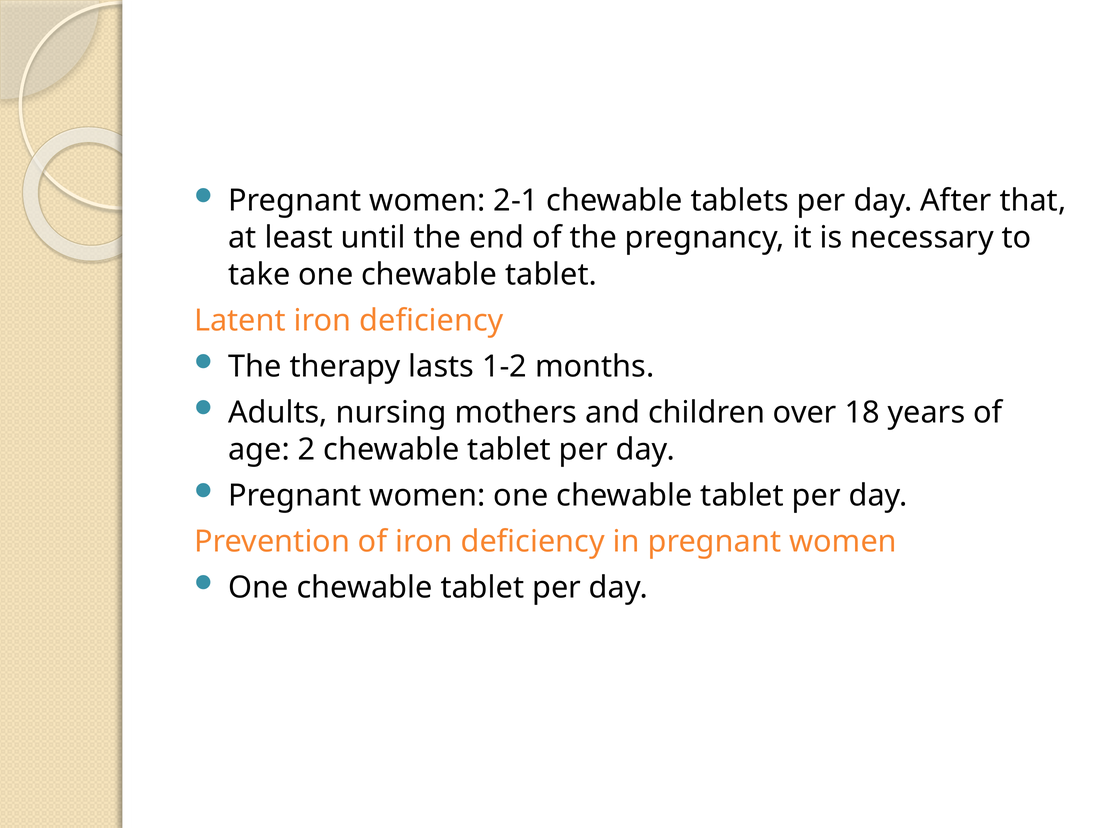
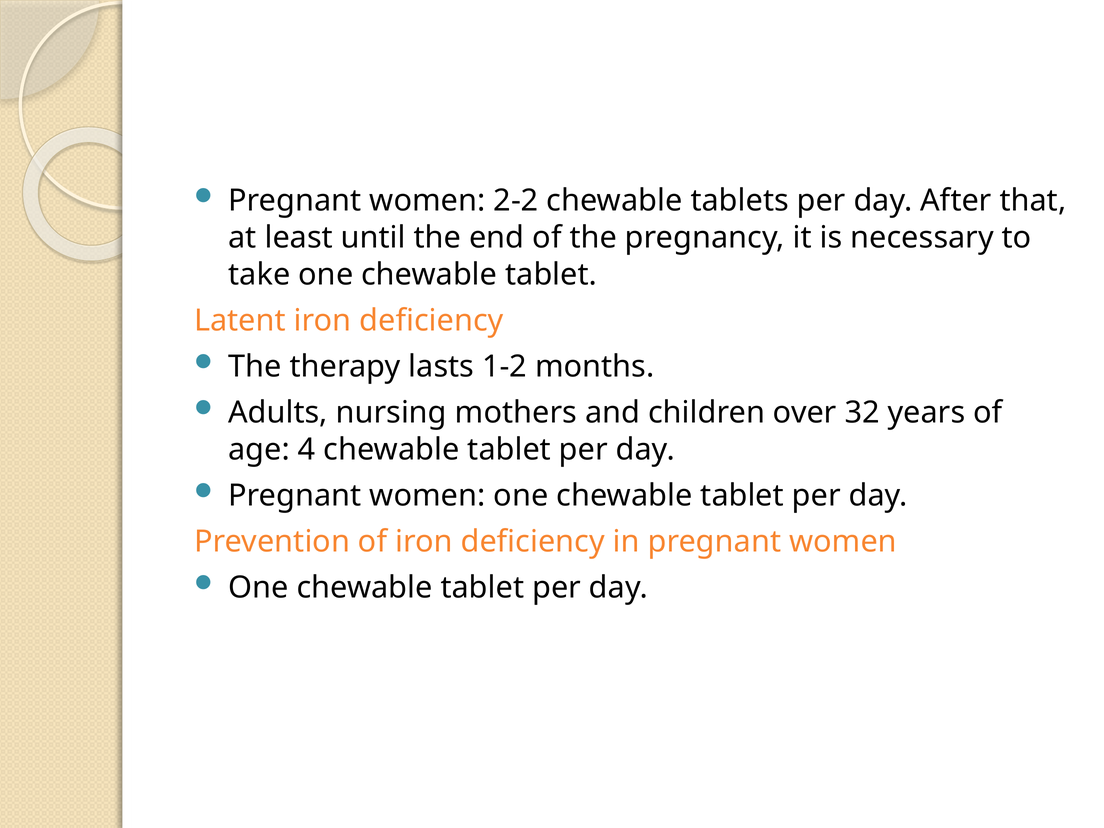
2-1: 2-1 -> 2-2
18: 18 -> 32
2: 2 -> 4
